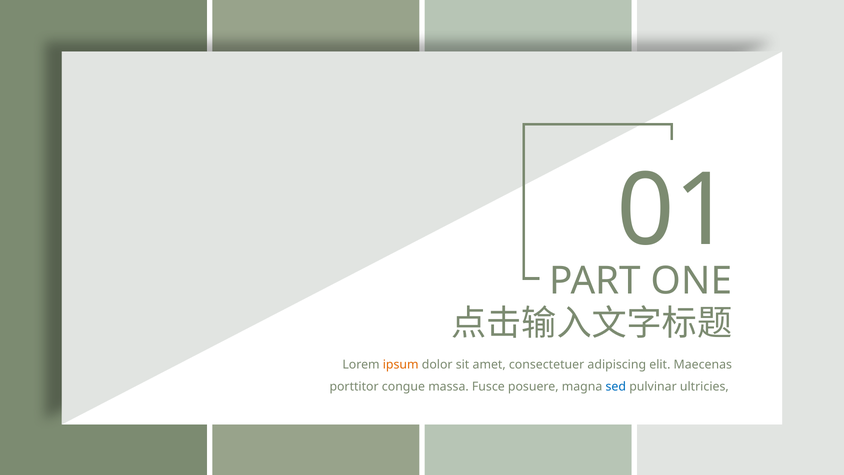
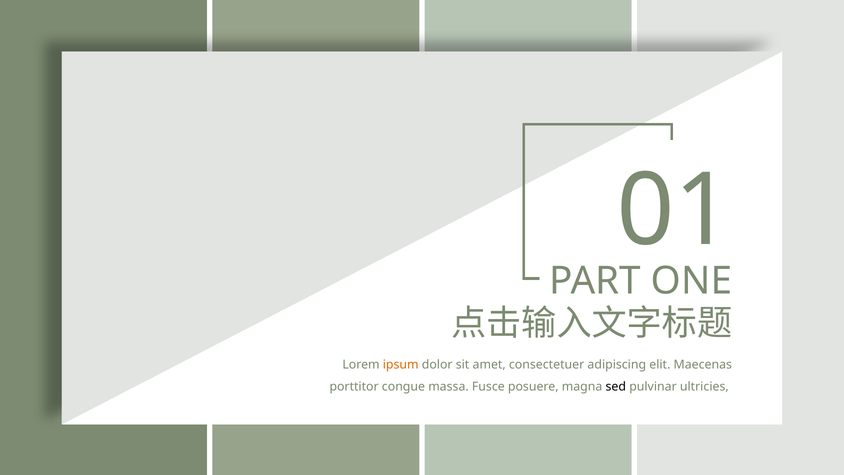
sed colour: blue -> black
